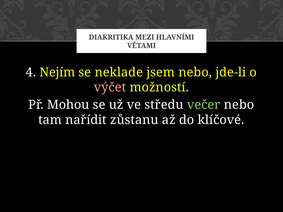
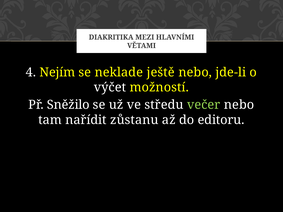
jsem: jsem -> ještě
výčet colour: pink -> white
Mohou: Mohou -> Sněžilo
klíčové: klíčové -> editoru
